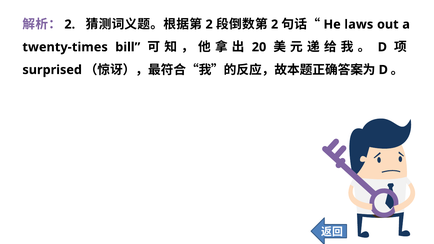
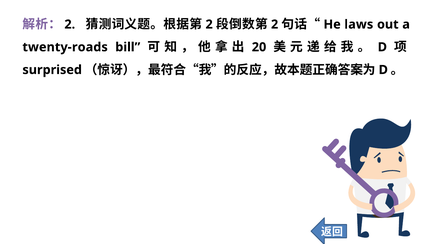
twenty-times: twenty-times -> twenty-roads
